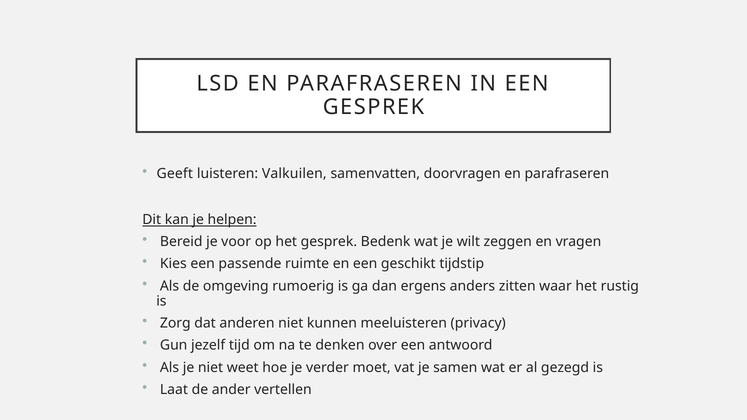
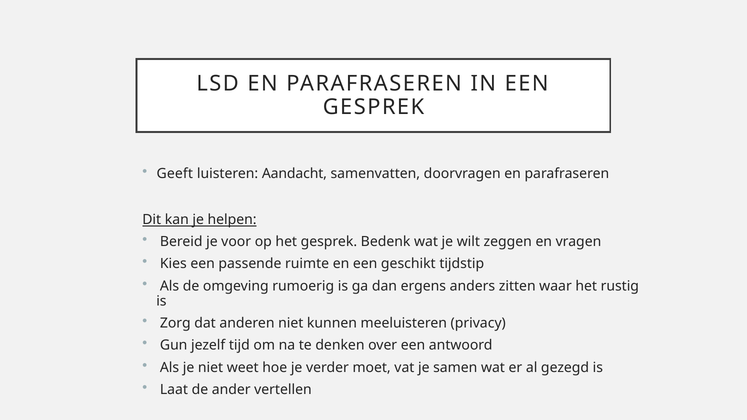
Valkuilen: Valkuilen -> Aandacht
